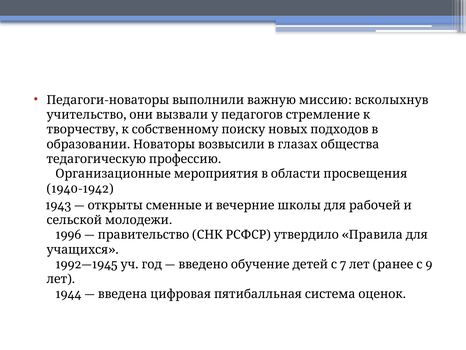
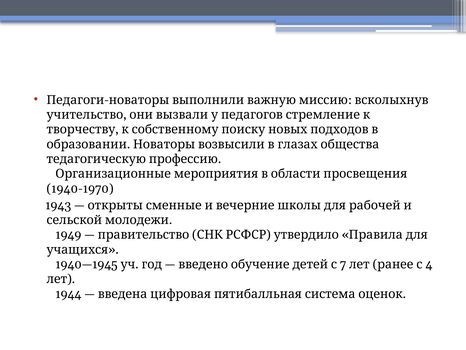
1940-1942: 1940-1942 -> 1940-1970
1996: 1996 -> 1949
1992—1945: 1992—1945 -> 1940—1945
9: 9 -> 4
